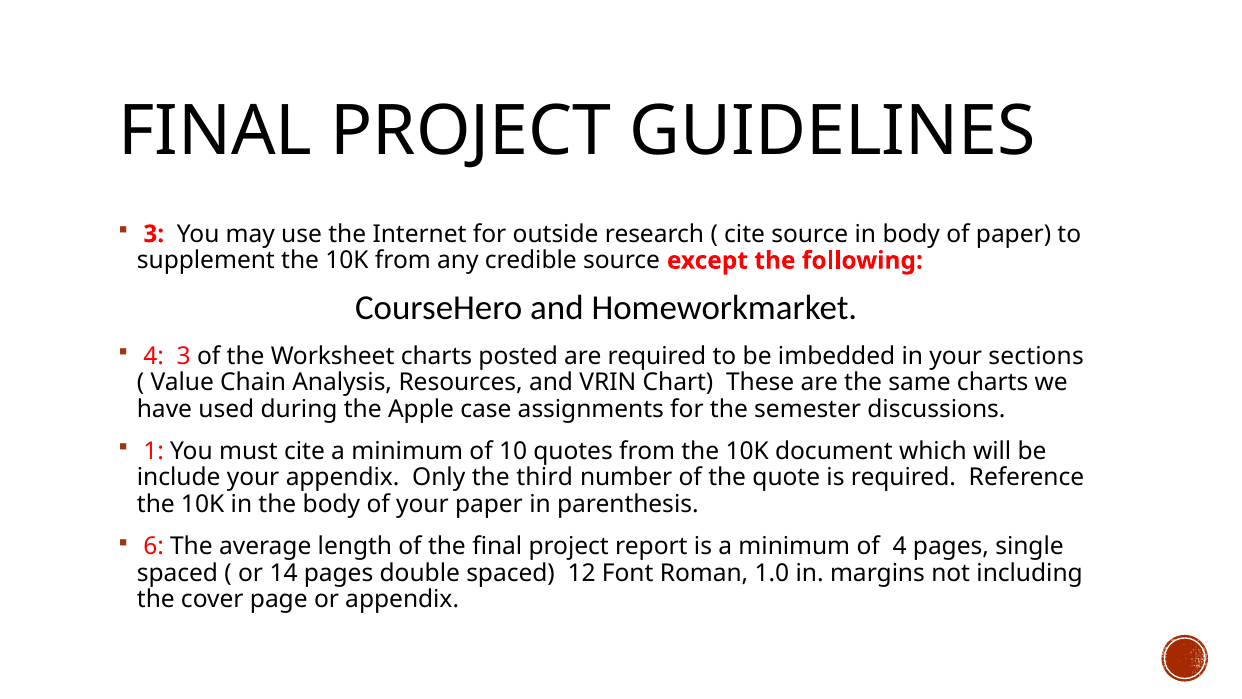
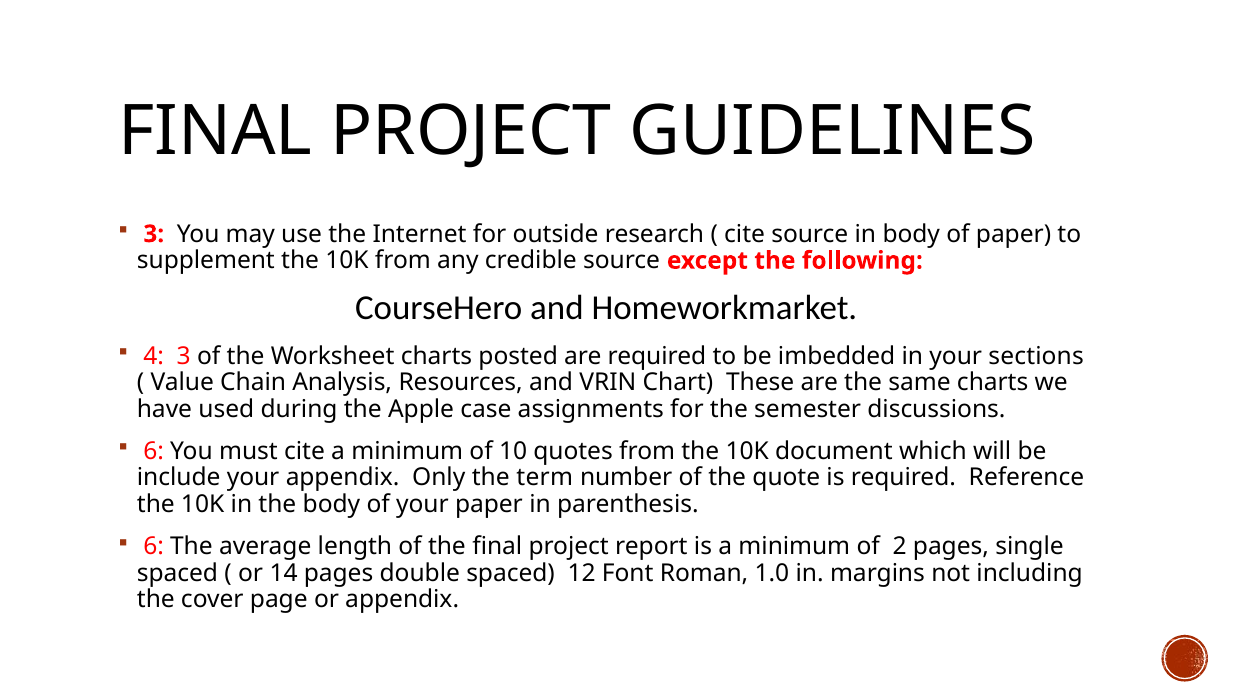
1 at (154, 451): 1 -> 6
third: third -> term
of 4: 4 -> 2
